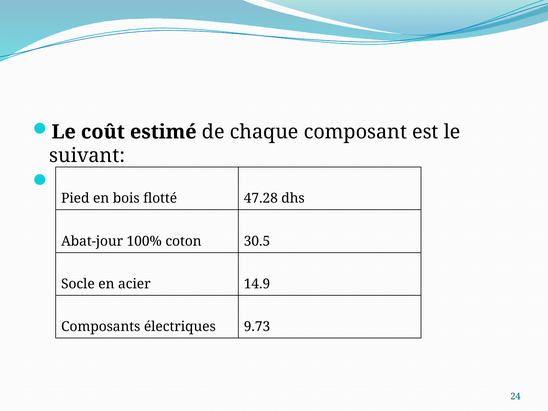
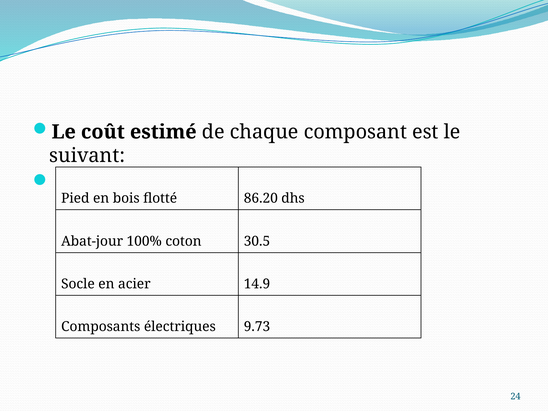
47.28: 47.28 -> 86.20
